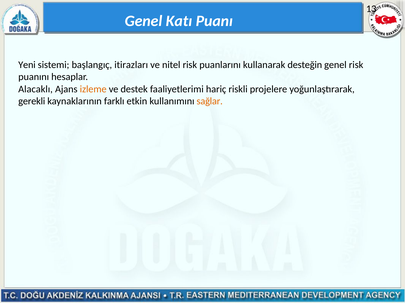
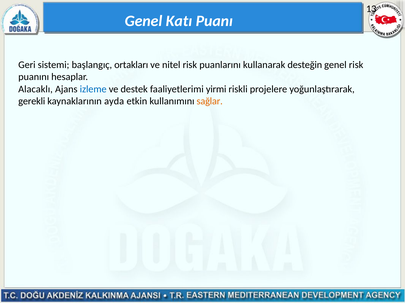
Yeni: Yeni -> Geri
itirazları: itirazları -> ortakları
izleme colour: orange -> blue
hariç: hariç -> yirmi
farklı: farklı -> ayda
